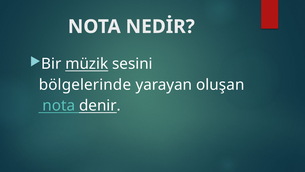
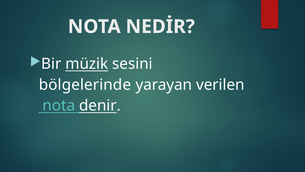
oluşan: oluşan -> verilen
